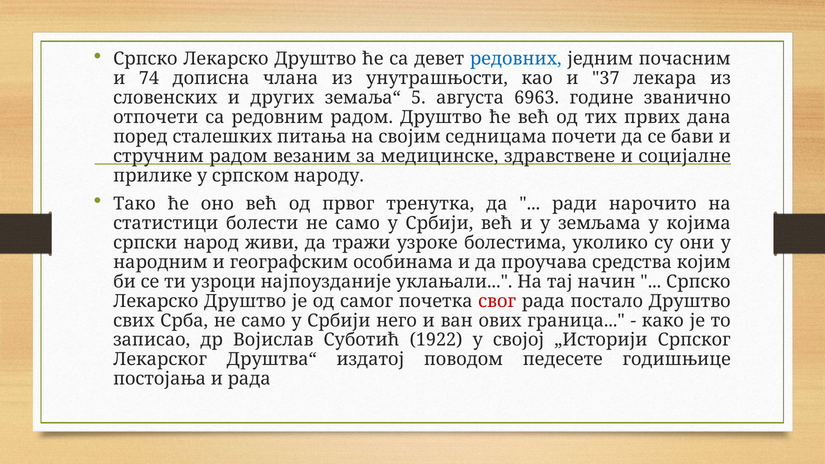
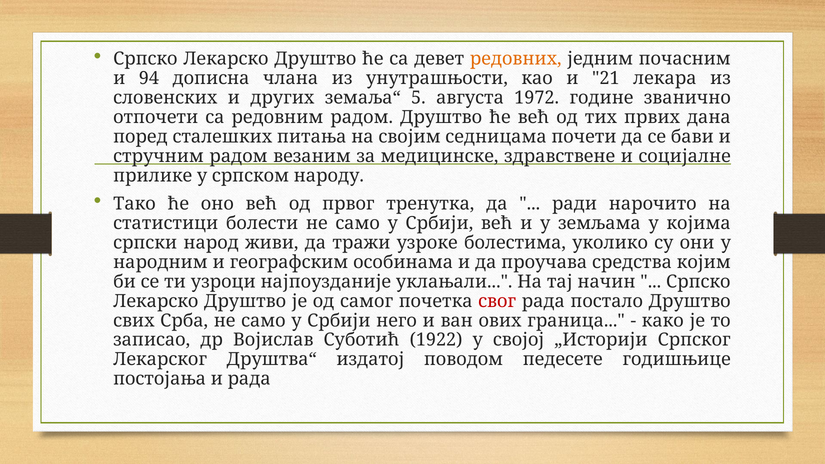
редовних colour: blue -> orange
74: 74 -> 94
37: 37 -> 21
6963: 6963 -> 1972
